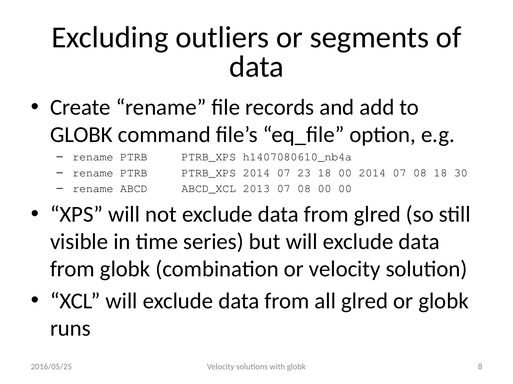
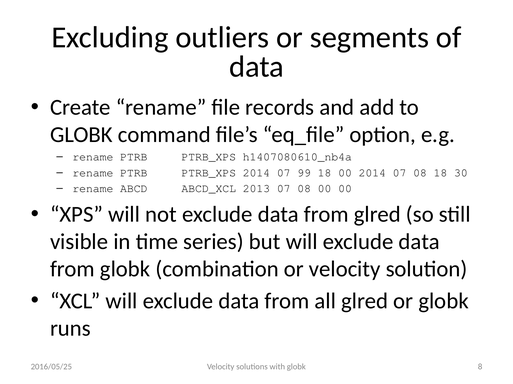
23: 23 -> 99
